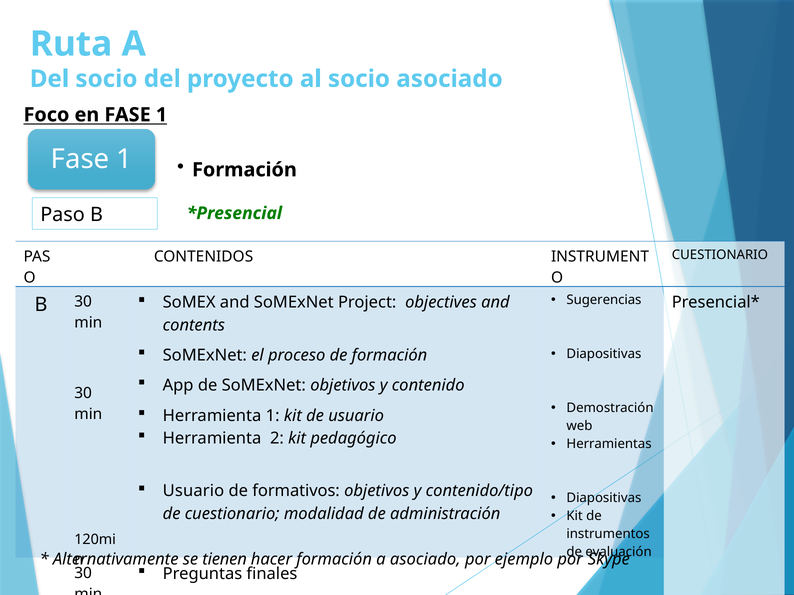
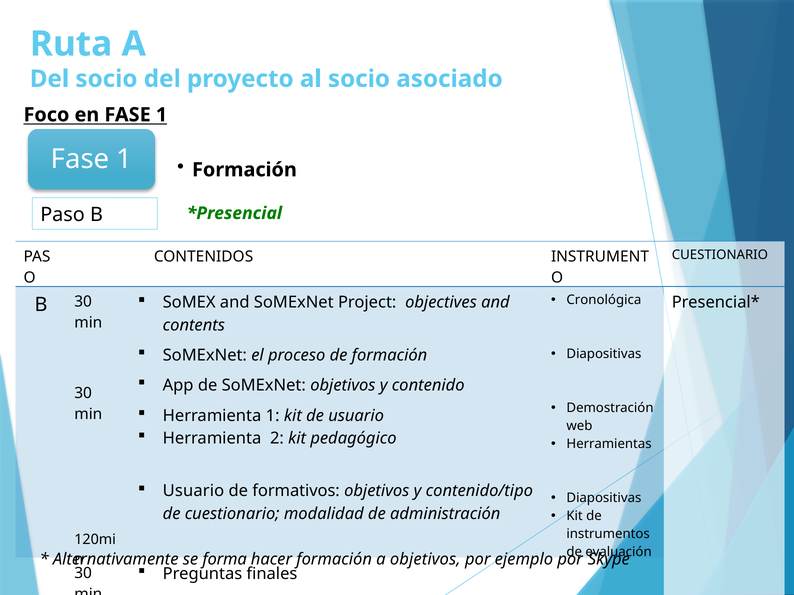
Sugerencias: Sugerencias -> Cronológica
tienen: tienen -> forma
a asociado: asociado -> objetivos
